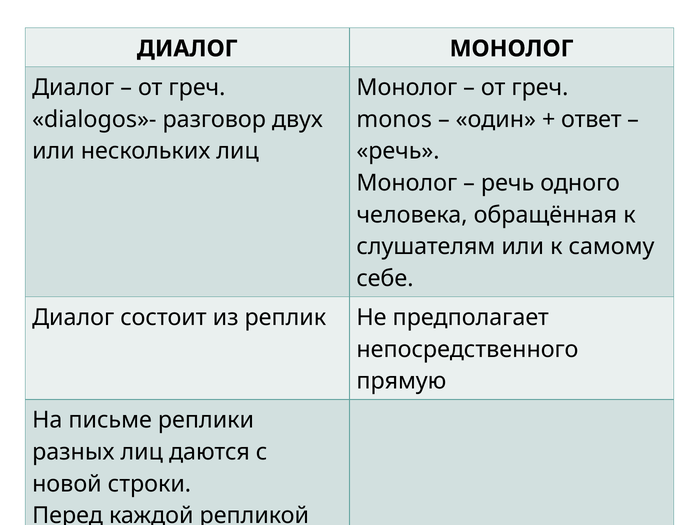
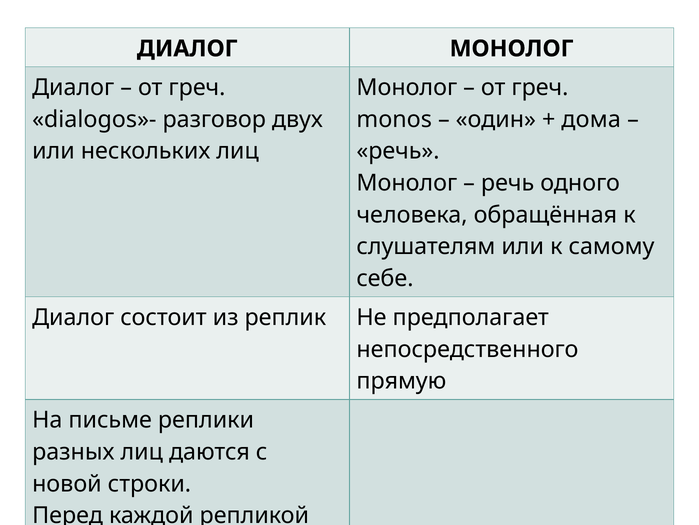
ответ: ответ -> дома
